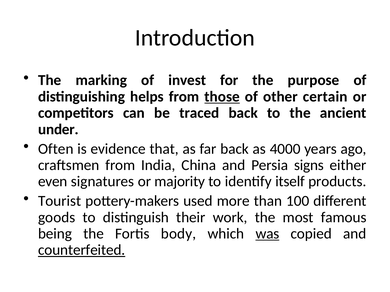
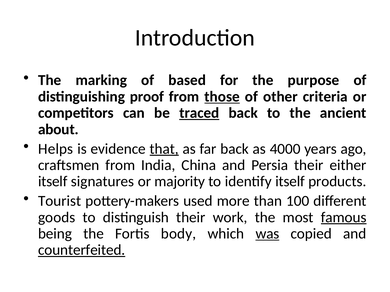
invest: invest -> based
helps: helps -> proof
certain: certain -> criteria
traced underline: none -> present
under: under -> about
Often: Often -> Helps
that underline: none -> present
Persia signs: signs -> their
even at (53, 182): even -> itself
famous underline: none -> present
